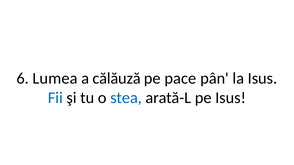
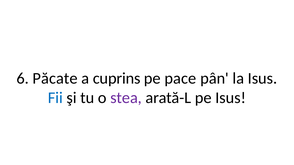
Lumea: Lumea -> Păcate
călăuză: călăuză -> cuprins
stea colour: blue -> purple
